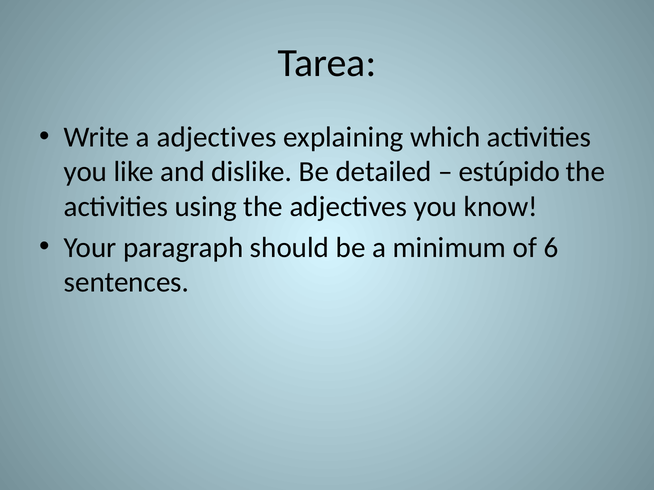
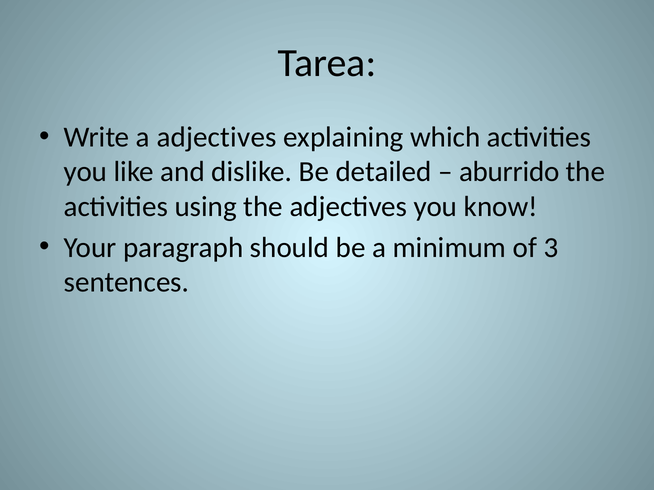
estúpido: estúpido -> aburrido
6: 6 -> 3
